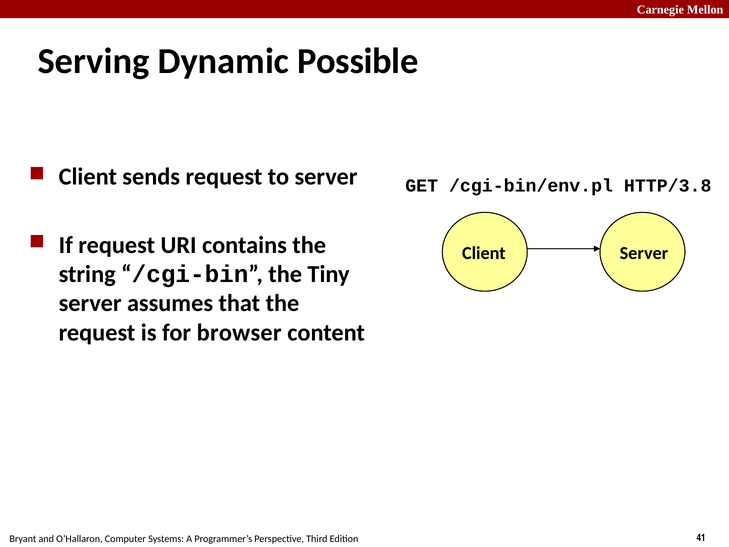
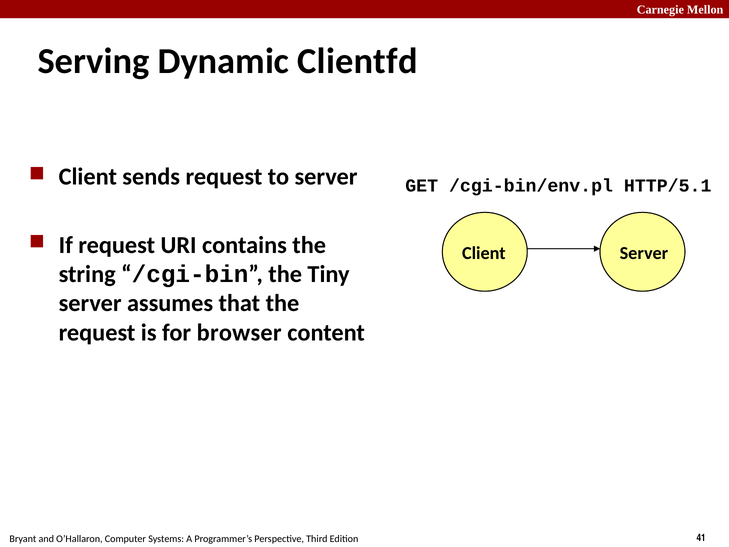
Possible: Possible -> Clientfd
HTTP/3.8: HTTP/3.8 -> HTTP/5.1
